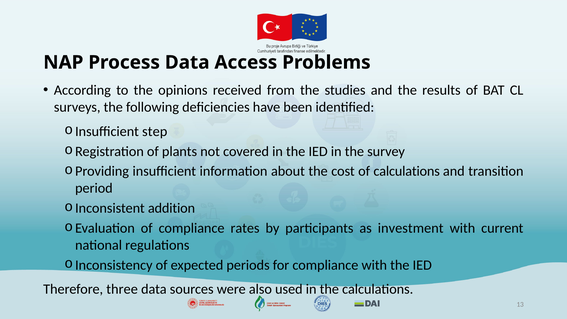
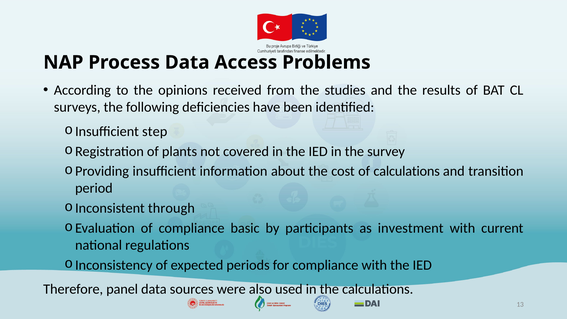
addition: addition -> through
rates: rates -> basic
three: three -> panel
